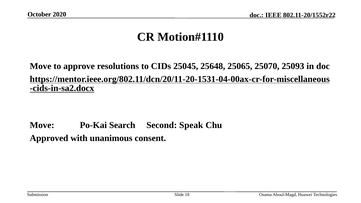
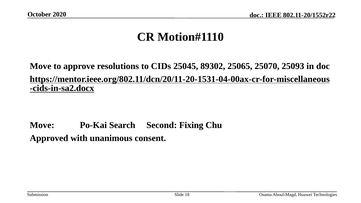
25648: 25648 -> 89302
Speak: Speak -> Fixing
